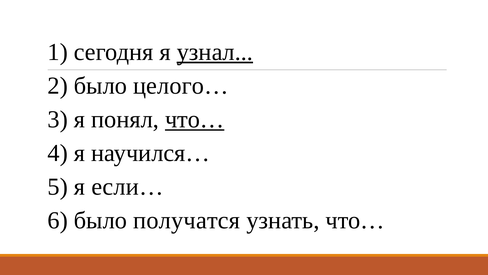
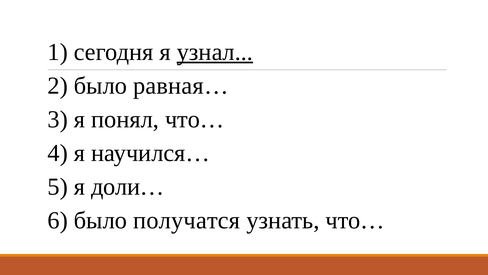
целого…: целого… -> равная…
что… at (195, 119) underline: present -> none
если…: если… -> доли…
